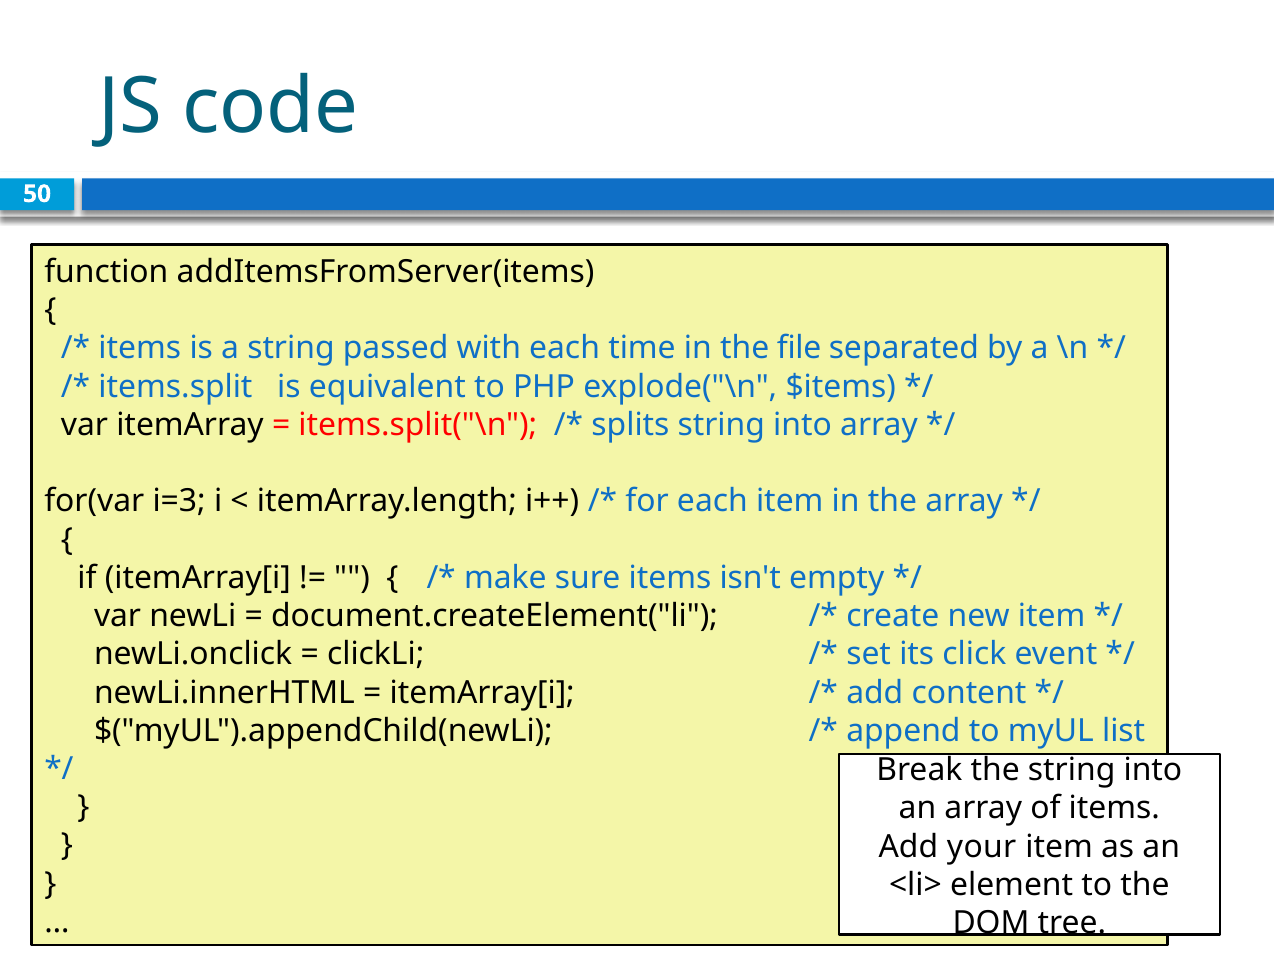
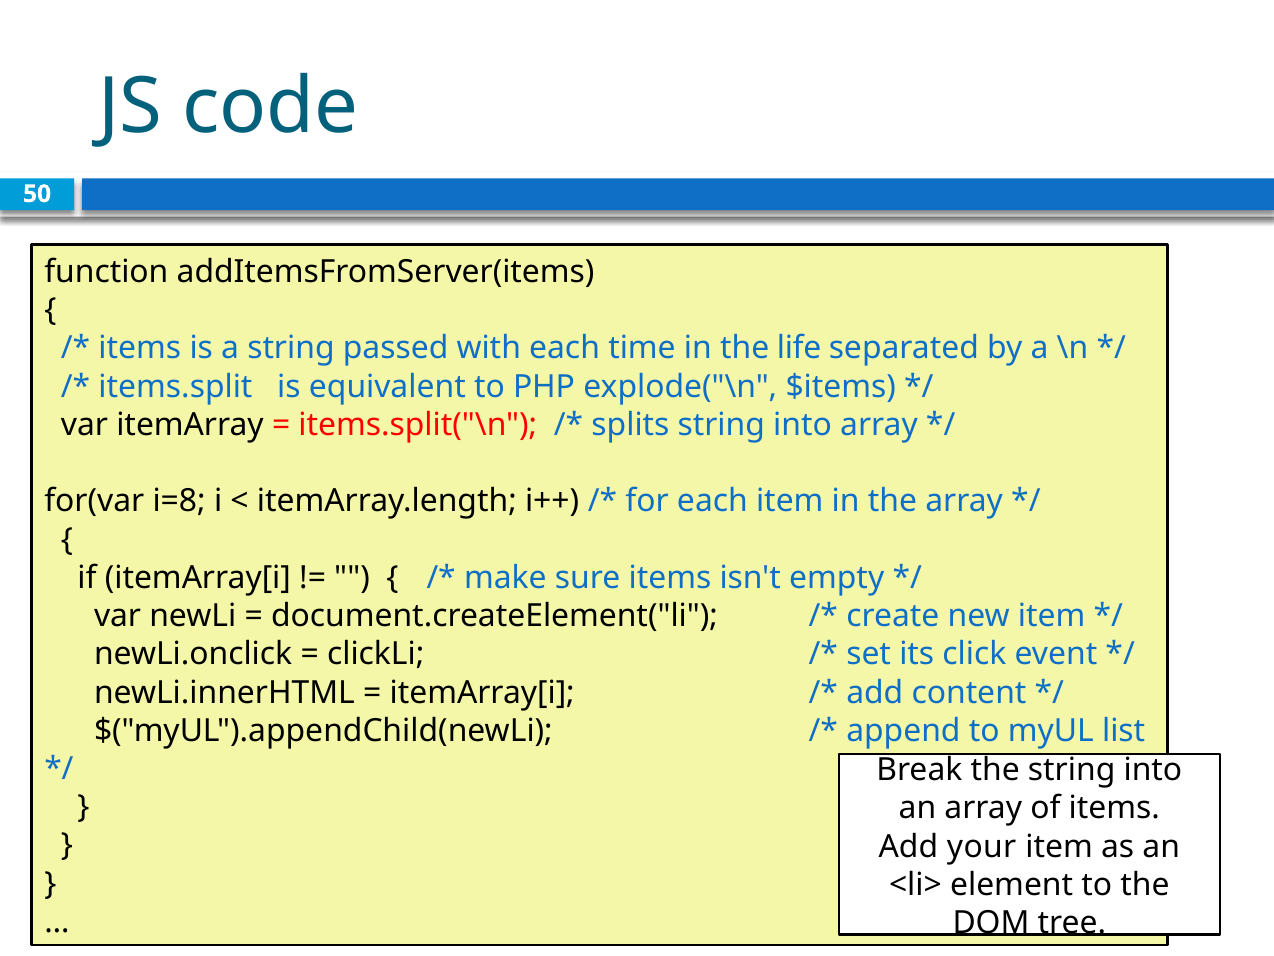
file: file -> life
i=3: i=3 -> i=8
